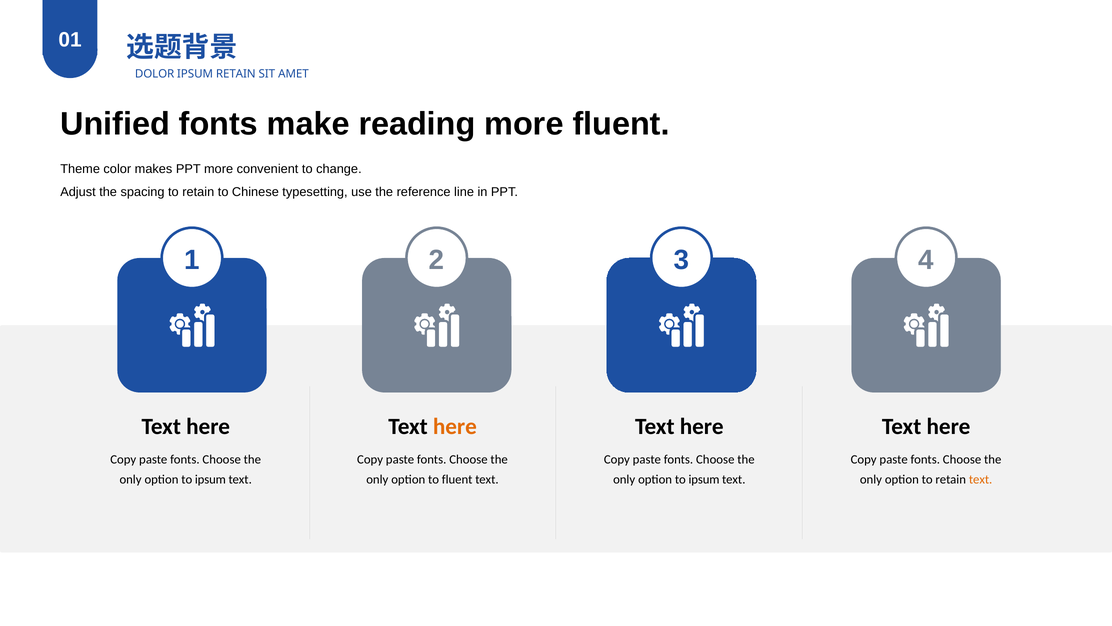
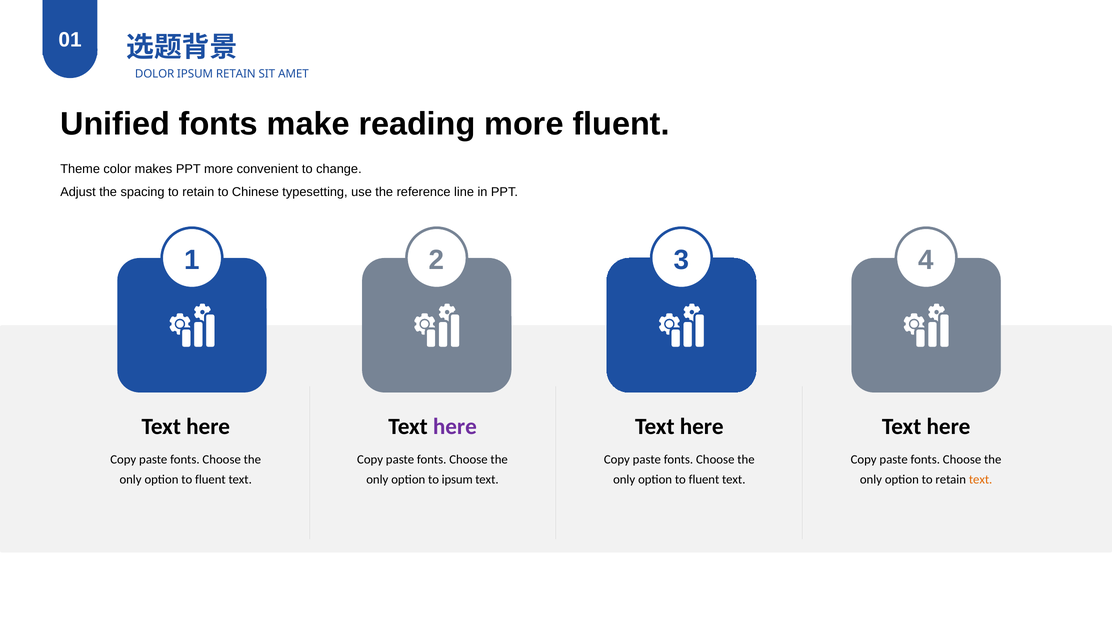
here at (455, 426) colour: orange -> purple
ipsum at (210, 479): ipsum -> fluent
to fluent: fluent -> ipsum
ipsum at (704, 479): ipsum -> fluent
